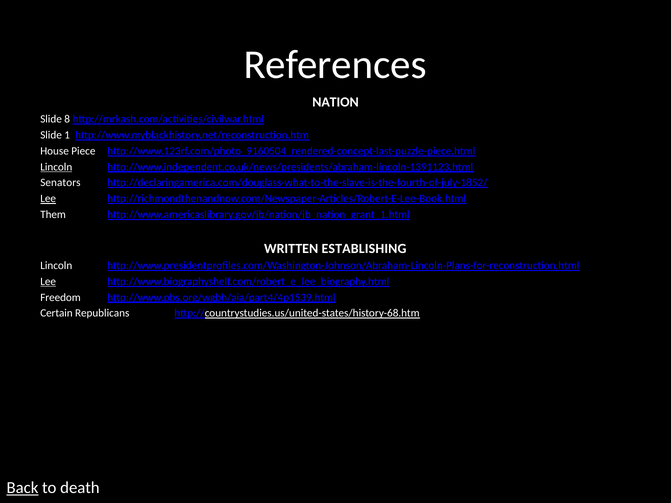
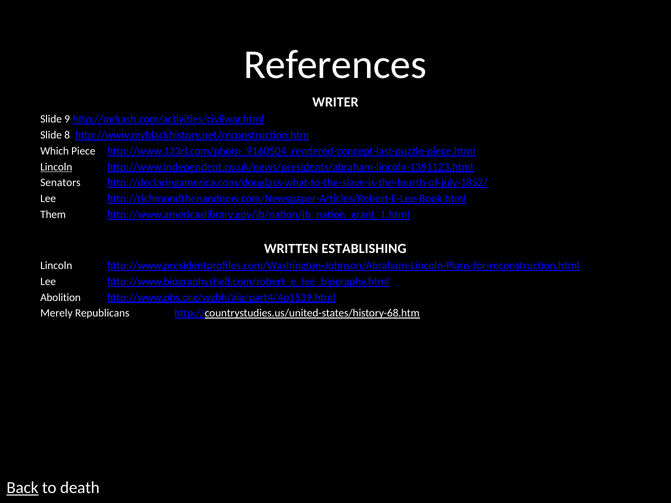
NATION: NATION -> WRITER
8: 8 -> 9
1: 1 -> 8
House: House -> Which
Lee at (48, 199) underline: present -> none
Lee at (48, 282) underline: present -> none
Freedom: Freedom -> Abolition
Certain: Certain -> Merely
